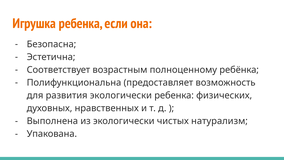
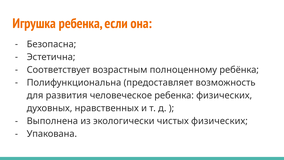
развития экологически: экологически -> человеческое
чистых натурализм: натурализм -> физических
